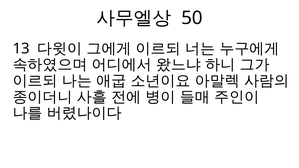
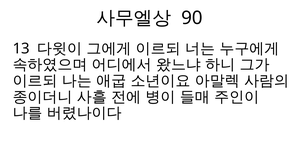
50: 50 -> 90
